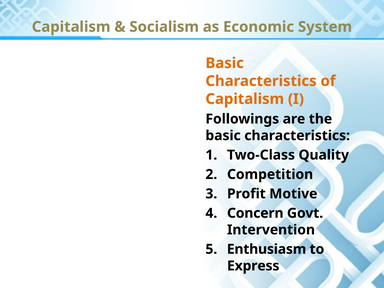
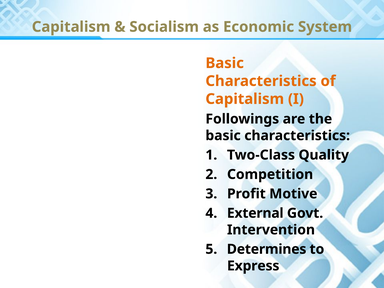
Concern: Concern -> External
Enthusiasm: Enthusiasm -> Determines
